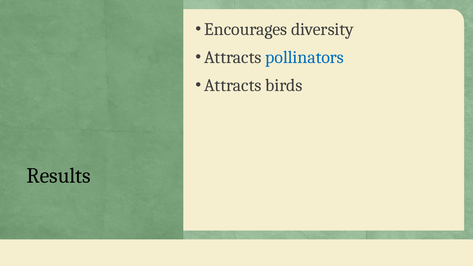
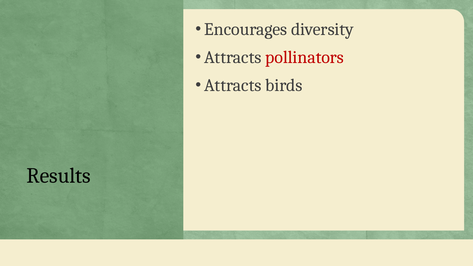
pollinators colour: blue -> red
